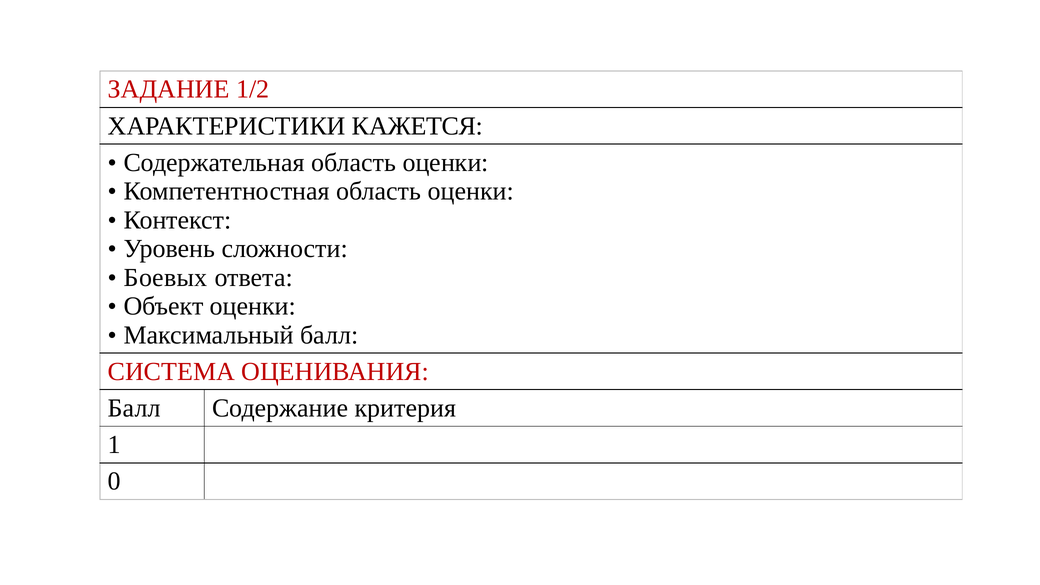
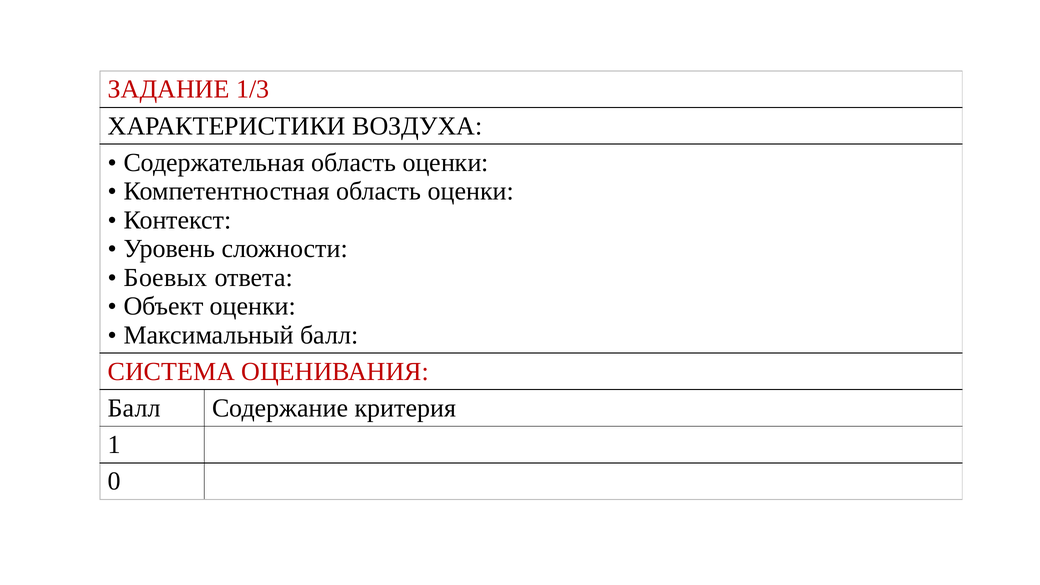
1/2: 1/2 -> 1/3
КАЖЕТСЯ: КАЖЕТСЯ -> ВОЗДУХА
